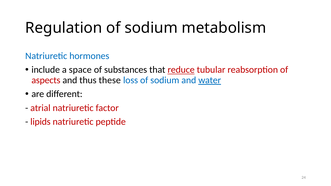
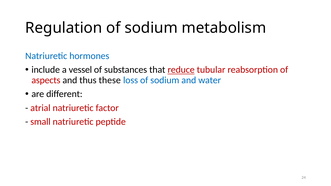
space: space -> vessel
water underline: present -> none
lipids: lipids -> small
